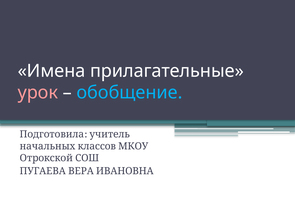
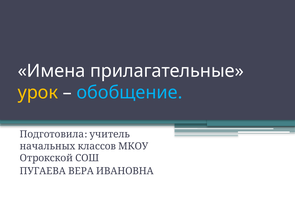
урок colour: pink -> yellow
